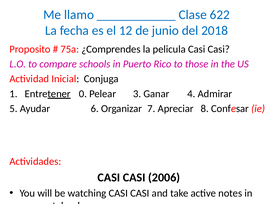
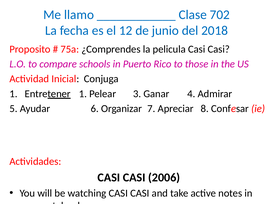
622: 622 -> 702
Entretener 0: 0 -> 1
